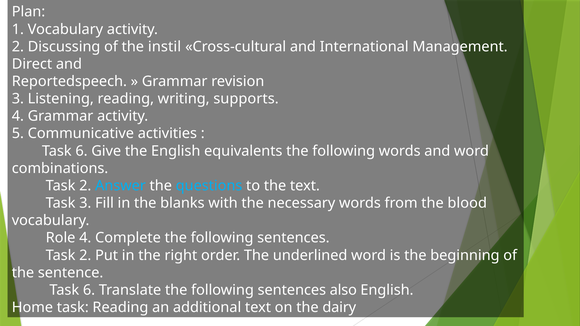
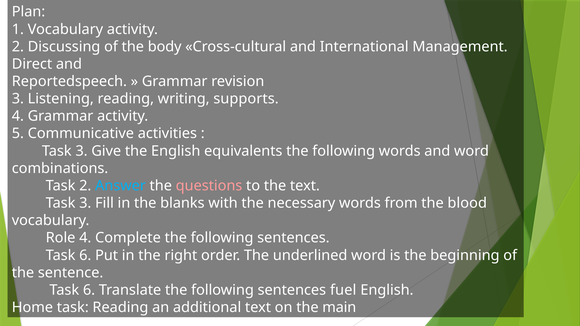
instil: instil -> body
6 at (82, 151): 6 -> 3
questions colour: light blue -> pink
2 at (85, 255): 2 -> 6
also: also -> fuel
dairy: dairy -> main
